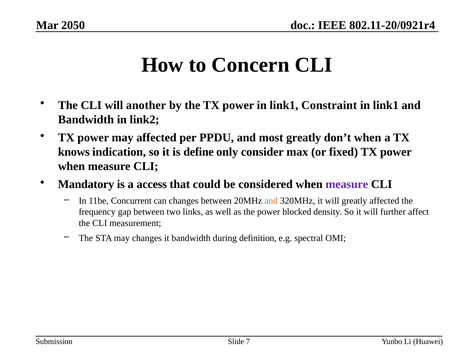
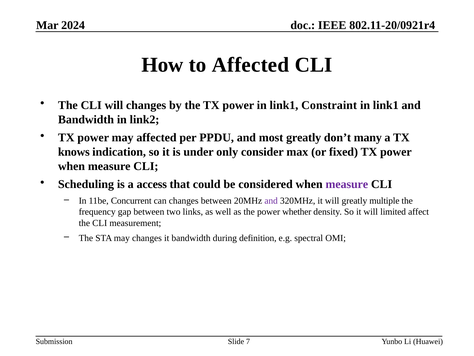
2050: 2050 -> 2024
to Concern: Concern -> Affected
will another: another -> changes
don’t when: when -> many
define: define -> under
Mandatory: Mandatory -> Scheduling
and at (271, 201) colour: orange -> purple
greatly affected: affected -> multiple
blocked: blocked -> whether
further: further -> limited
